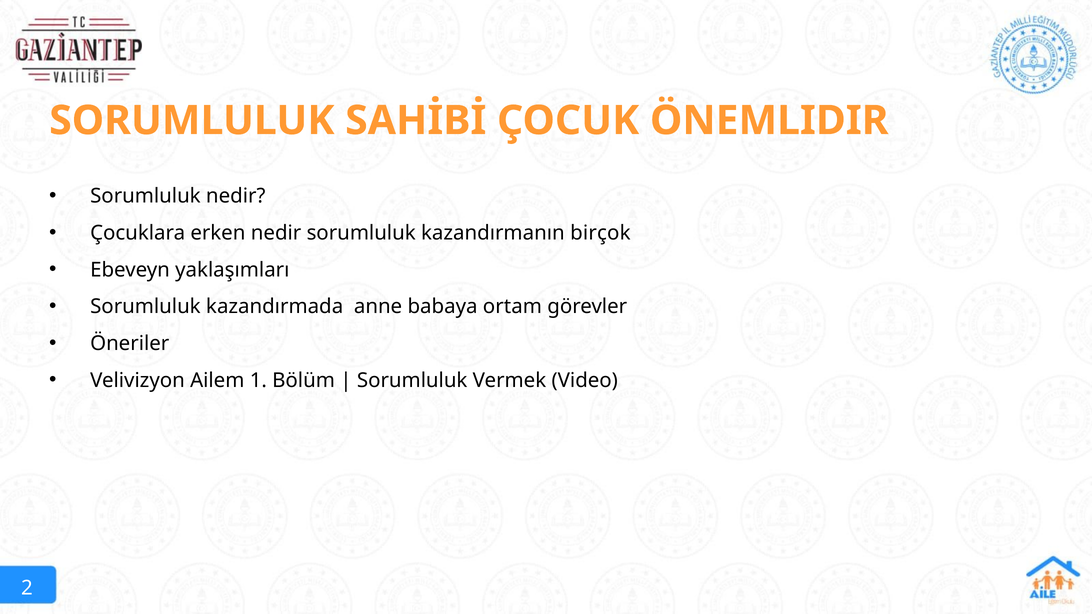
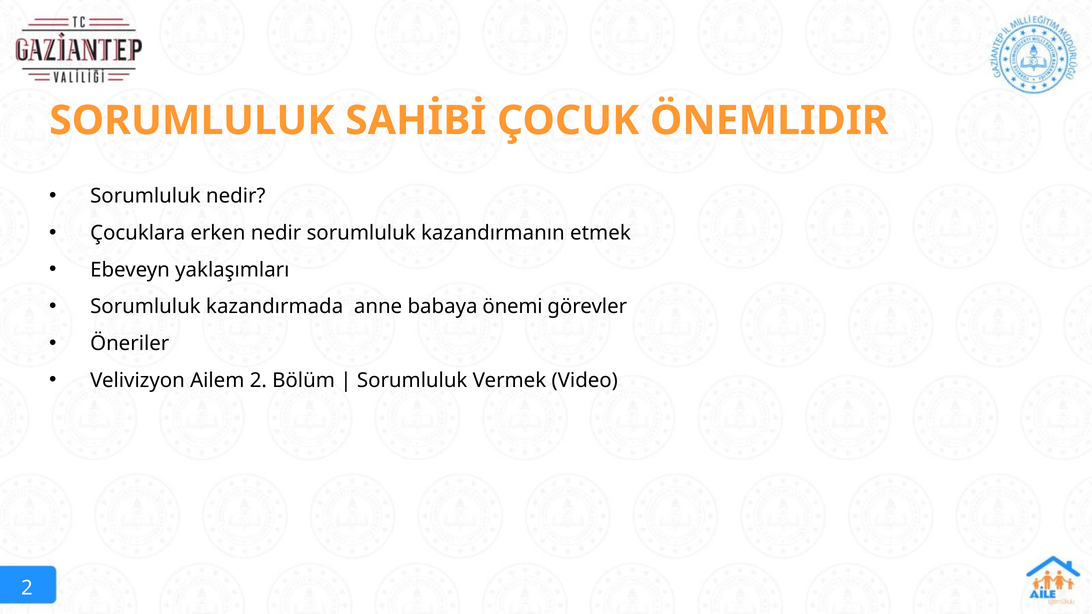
birçok: birçok -> etmek
ortam: ortam -> önemi
Ailem 1: 1 -> 2
